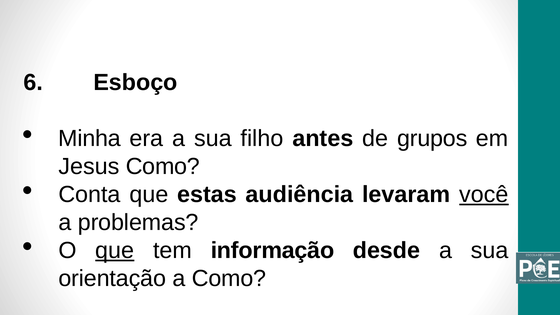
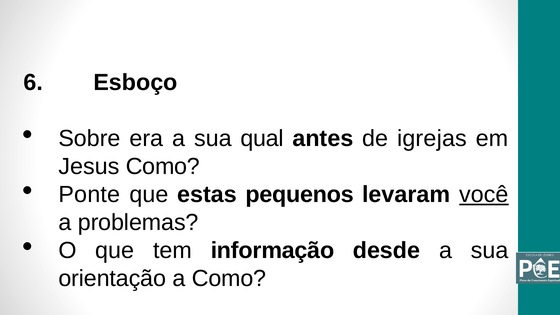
Minha: Minha -> Sobre
filho: filho -> qual
grupos: grupos -> igrejas
Conta: Conta -> Ponte
audiência: audiência -> pequenos
que at (115, 250) underline: present -> none
